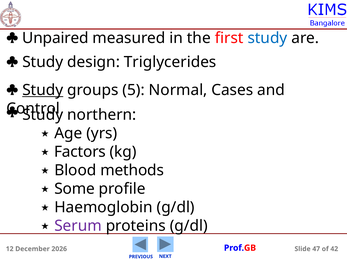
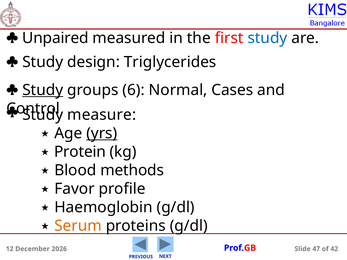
5: 5 -> 6
northern: northern -> measure
yrs underline: none -> present
Factors: Factors -> Protein
Some: Some -> Favor
Serum colour: purple -> orange
